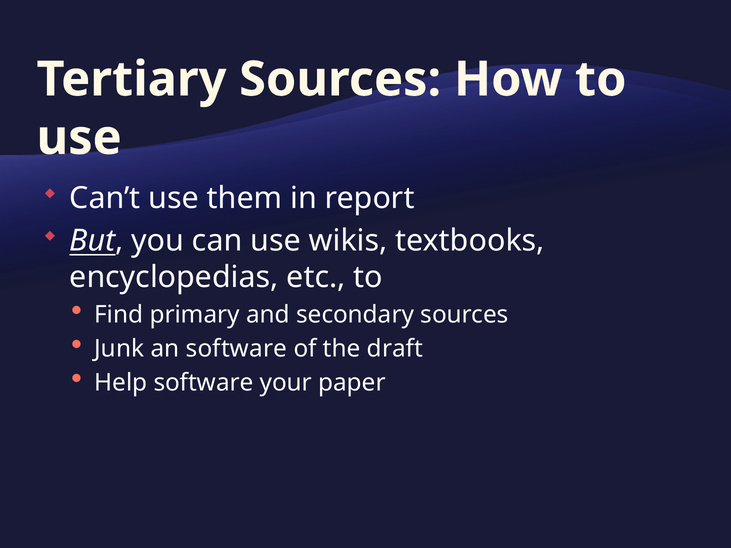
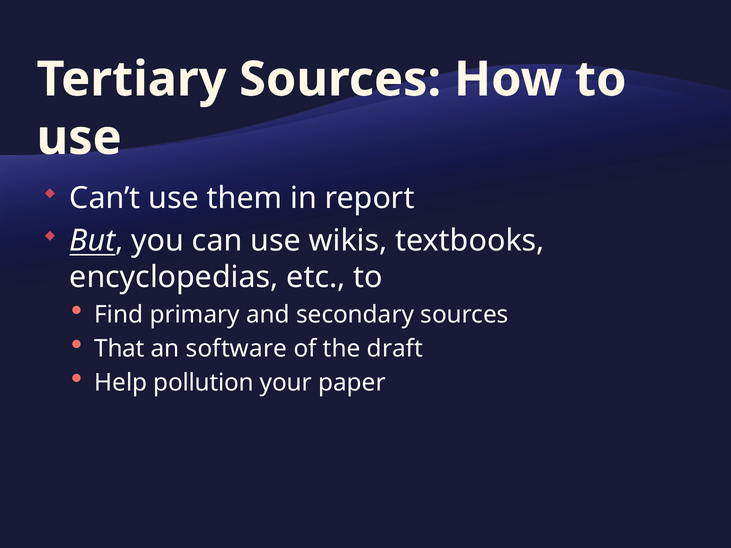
Junk: Junk -> That
Help software: software -> pollution
